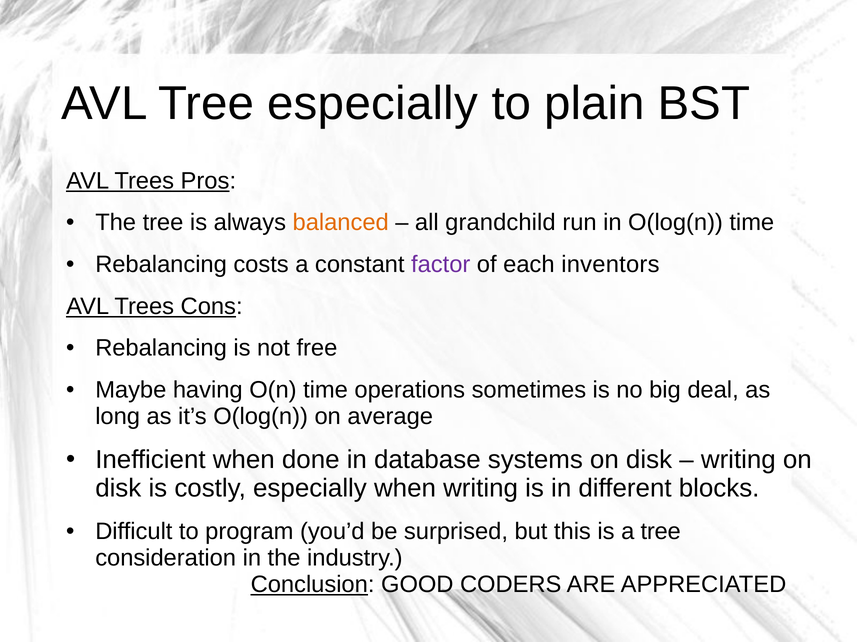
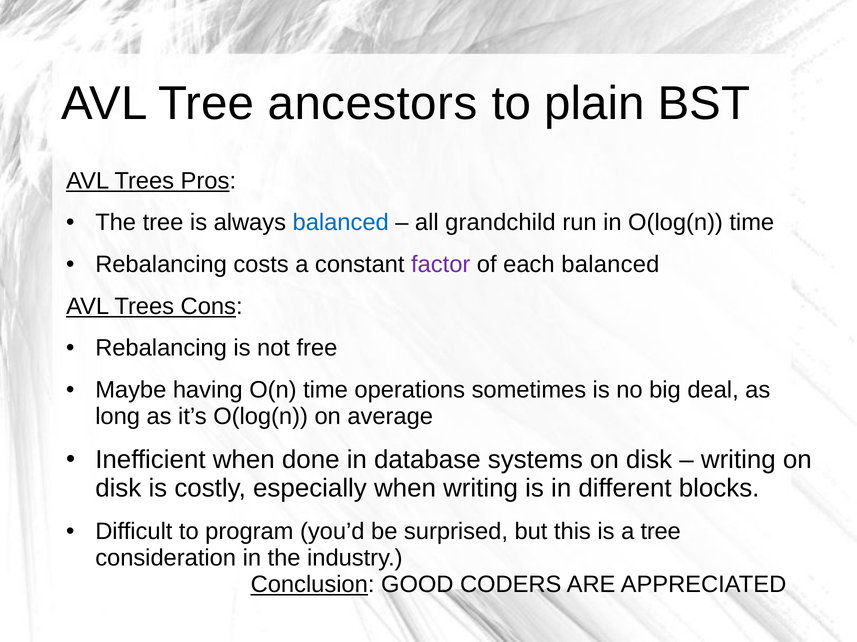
Tree especially: especially -> ancestors
balanced at (341, 223) colour: orange -> blue
each inventors: inventors -> balanced
